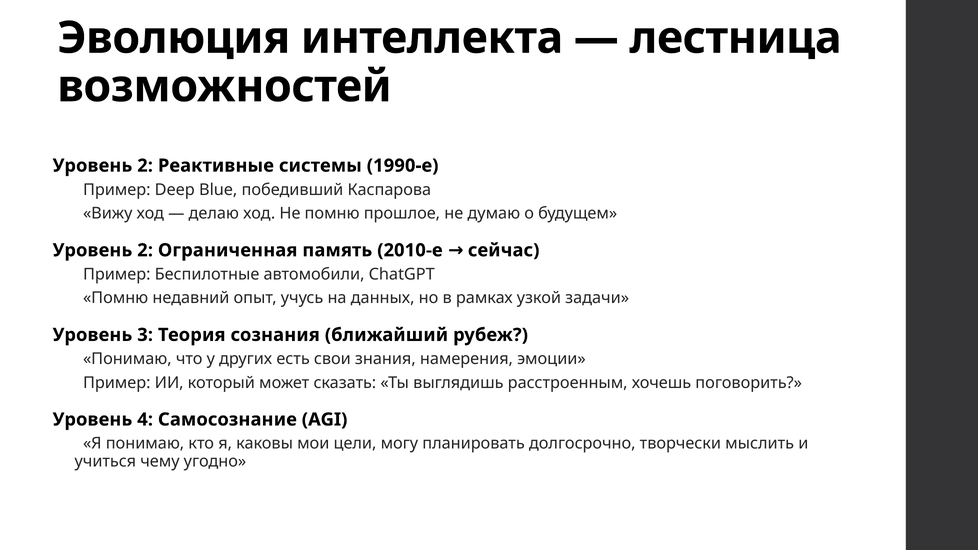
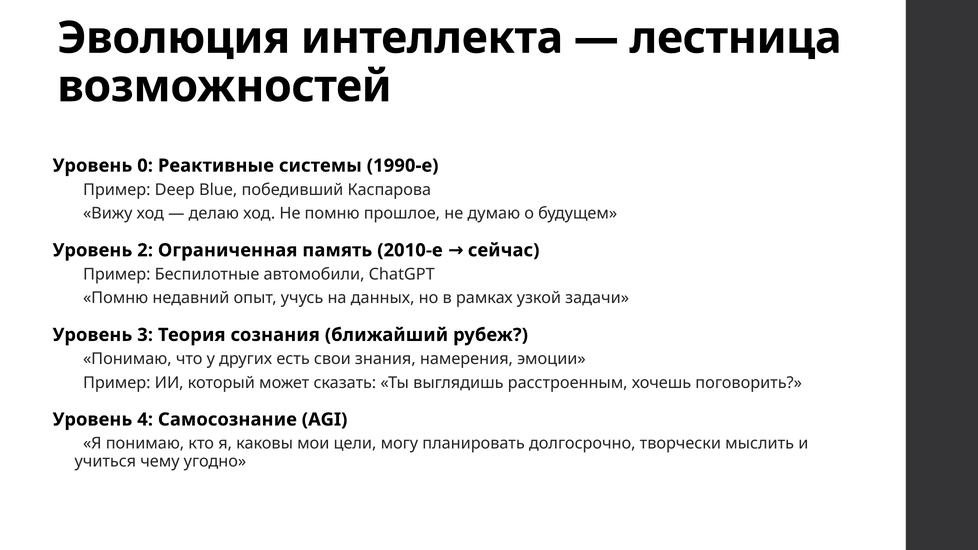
2 at (145, 166): 2 -> 0
